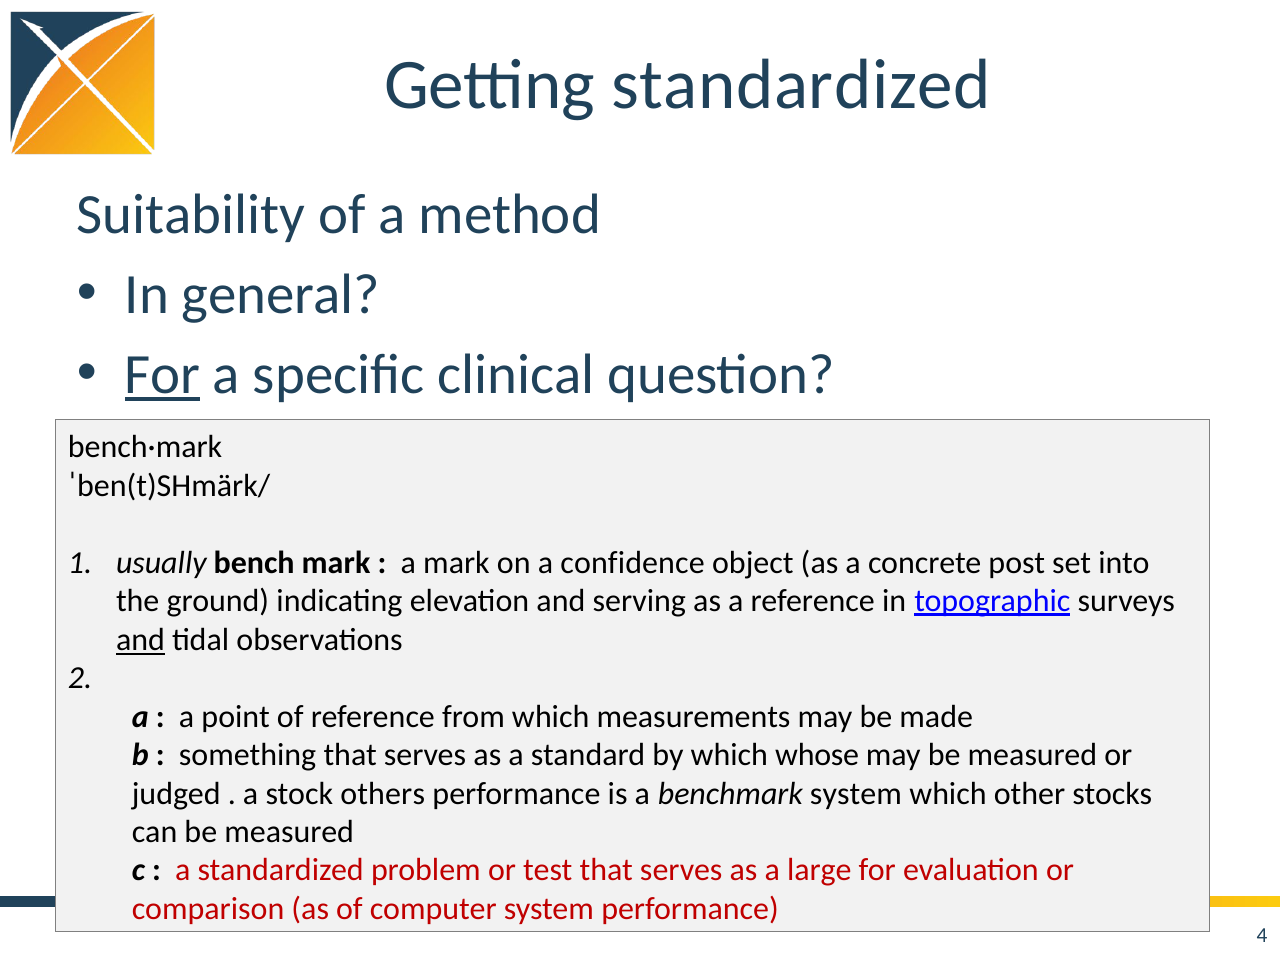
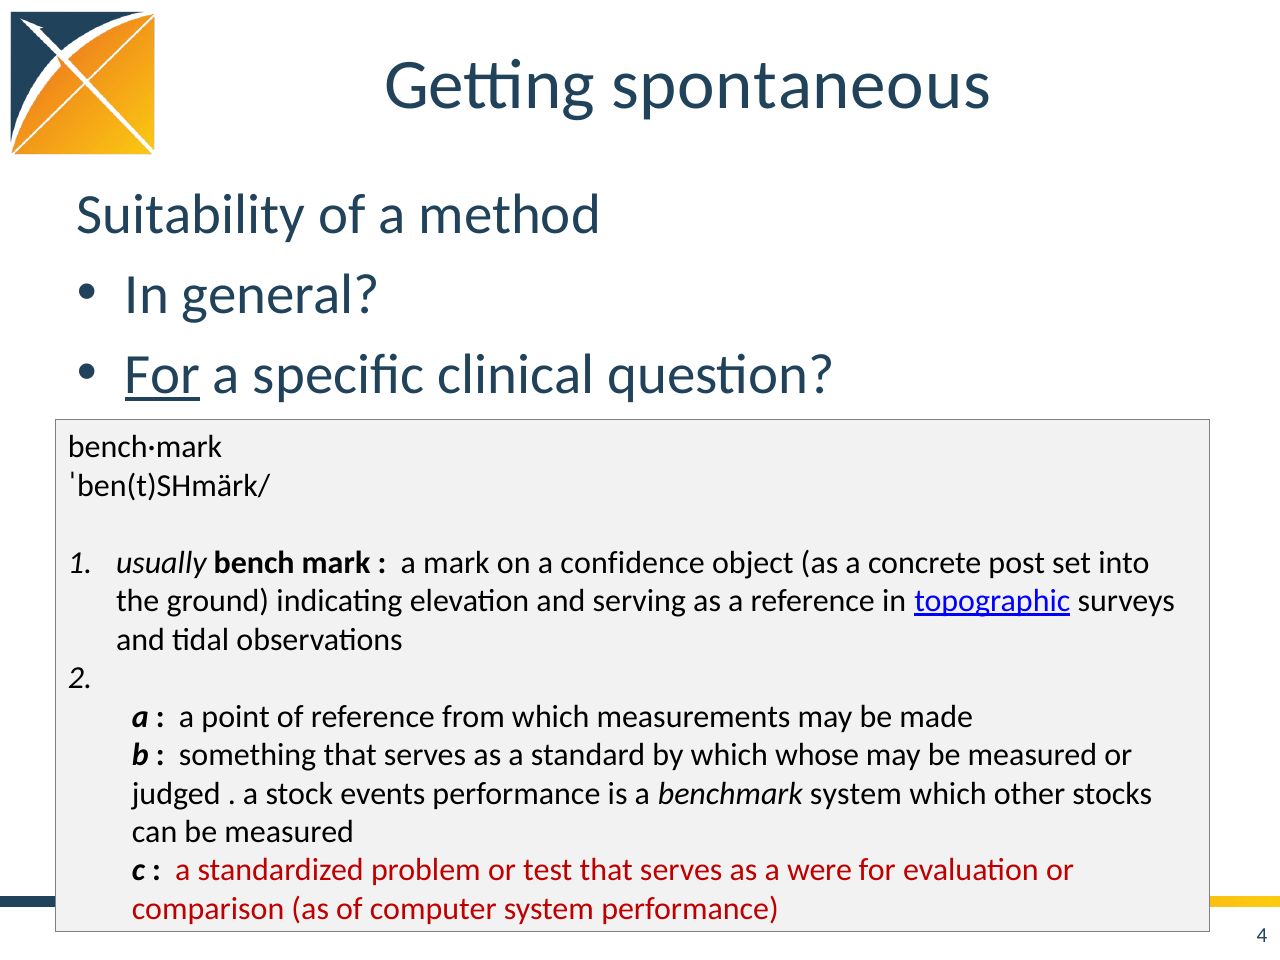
Getting standardized: standardized -> spontaneous
and at (140, 640) underline: present -> none
others: others -> events
large: large -> were
